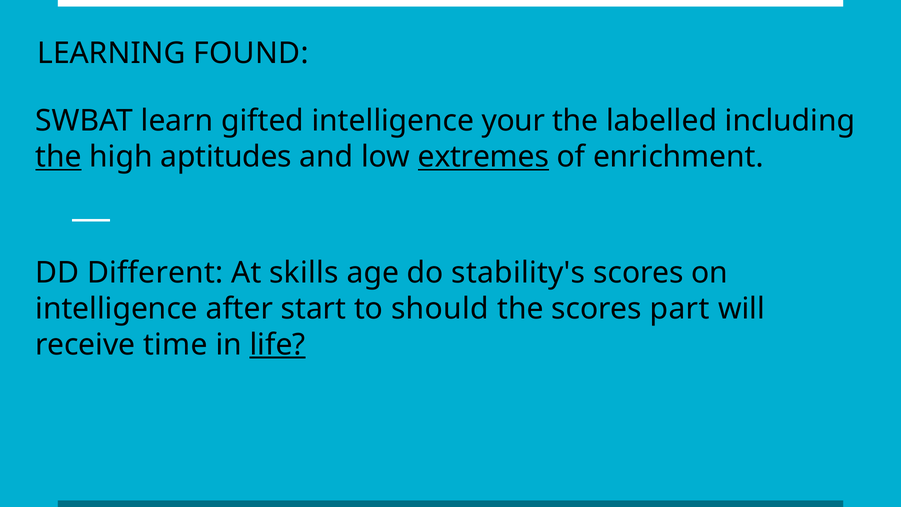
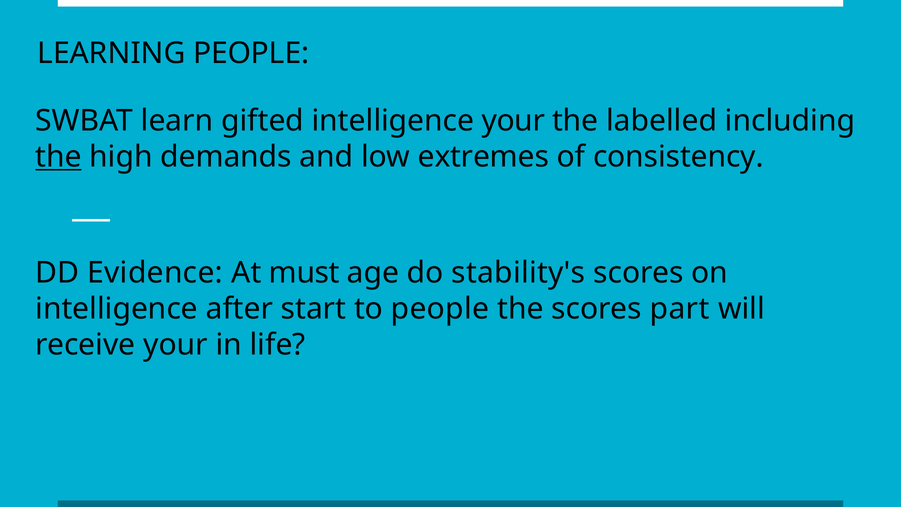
LEARNING FOUND: FOUND -> PEOPLE
aptitudes: aptitudes -> demands
extremes underline: present -> none
enrichment: enrichment -> consistency
Different: Different -> Evidence
skills: skills -> must
to should: should -> people
receive time: time -> your
life underline: present -> none
